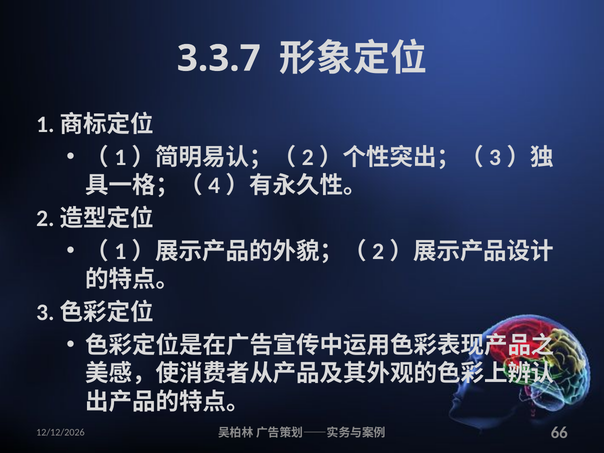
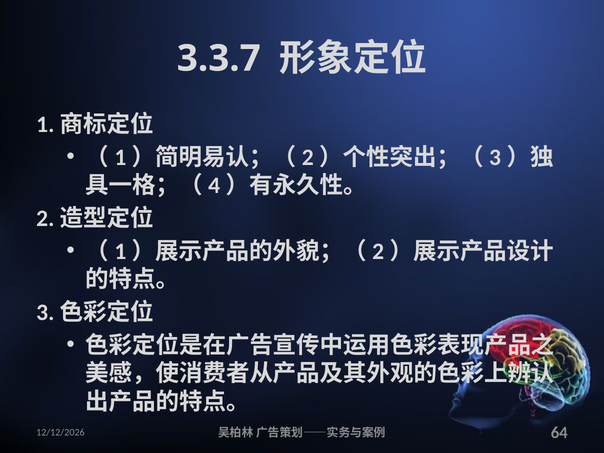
66: 66 -> 64
